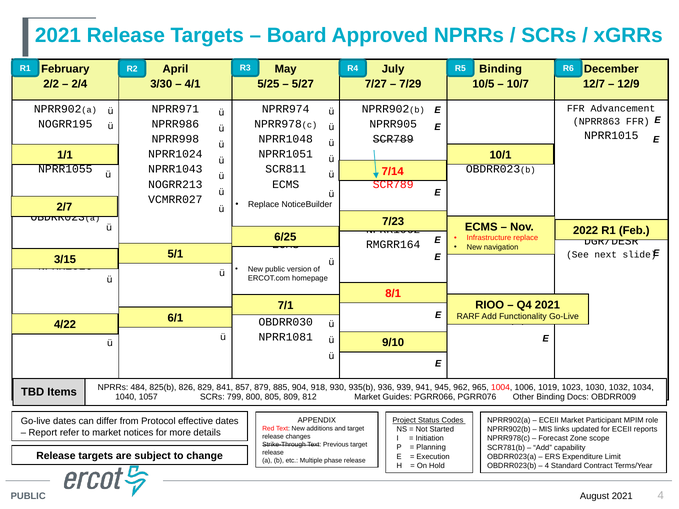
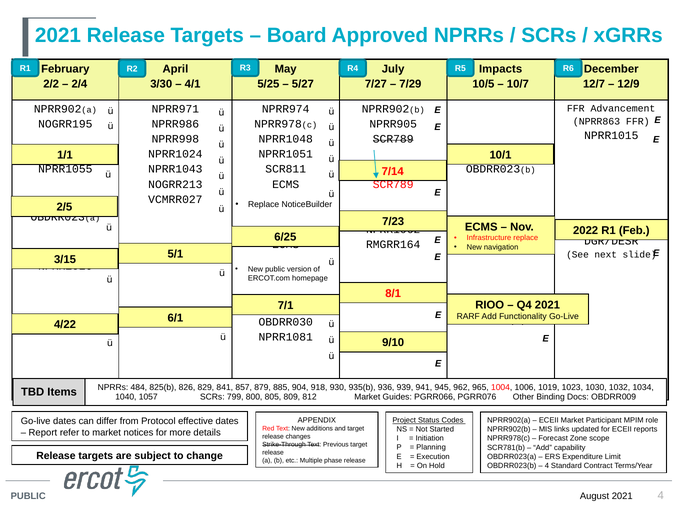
Binding at (501, 69): Binding -> Impacts
2/7: 2/7 -> 2/5
